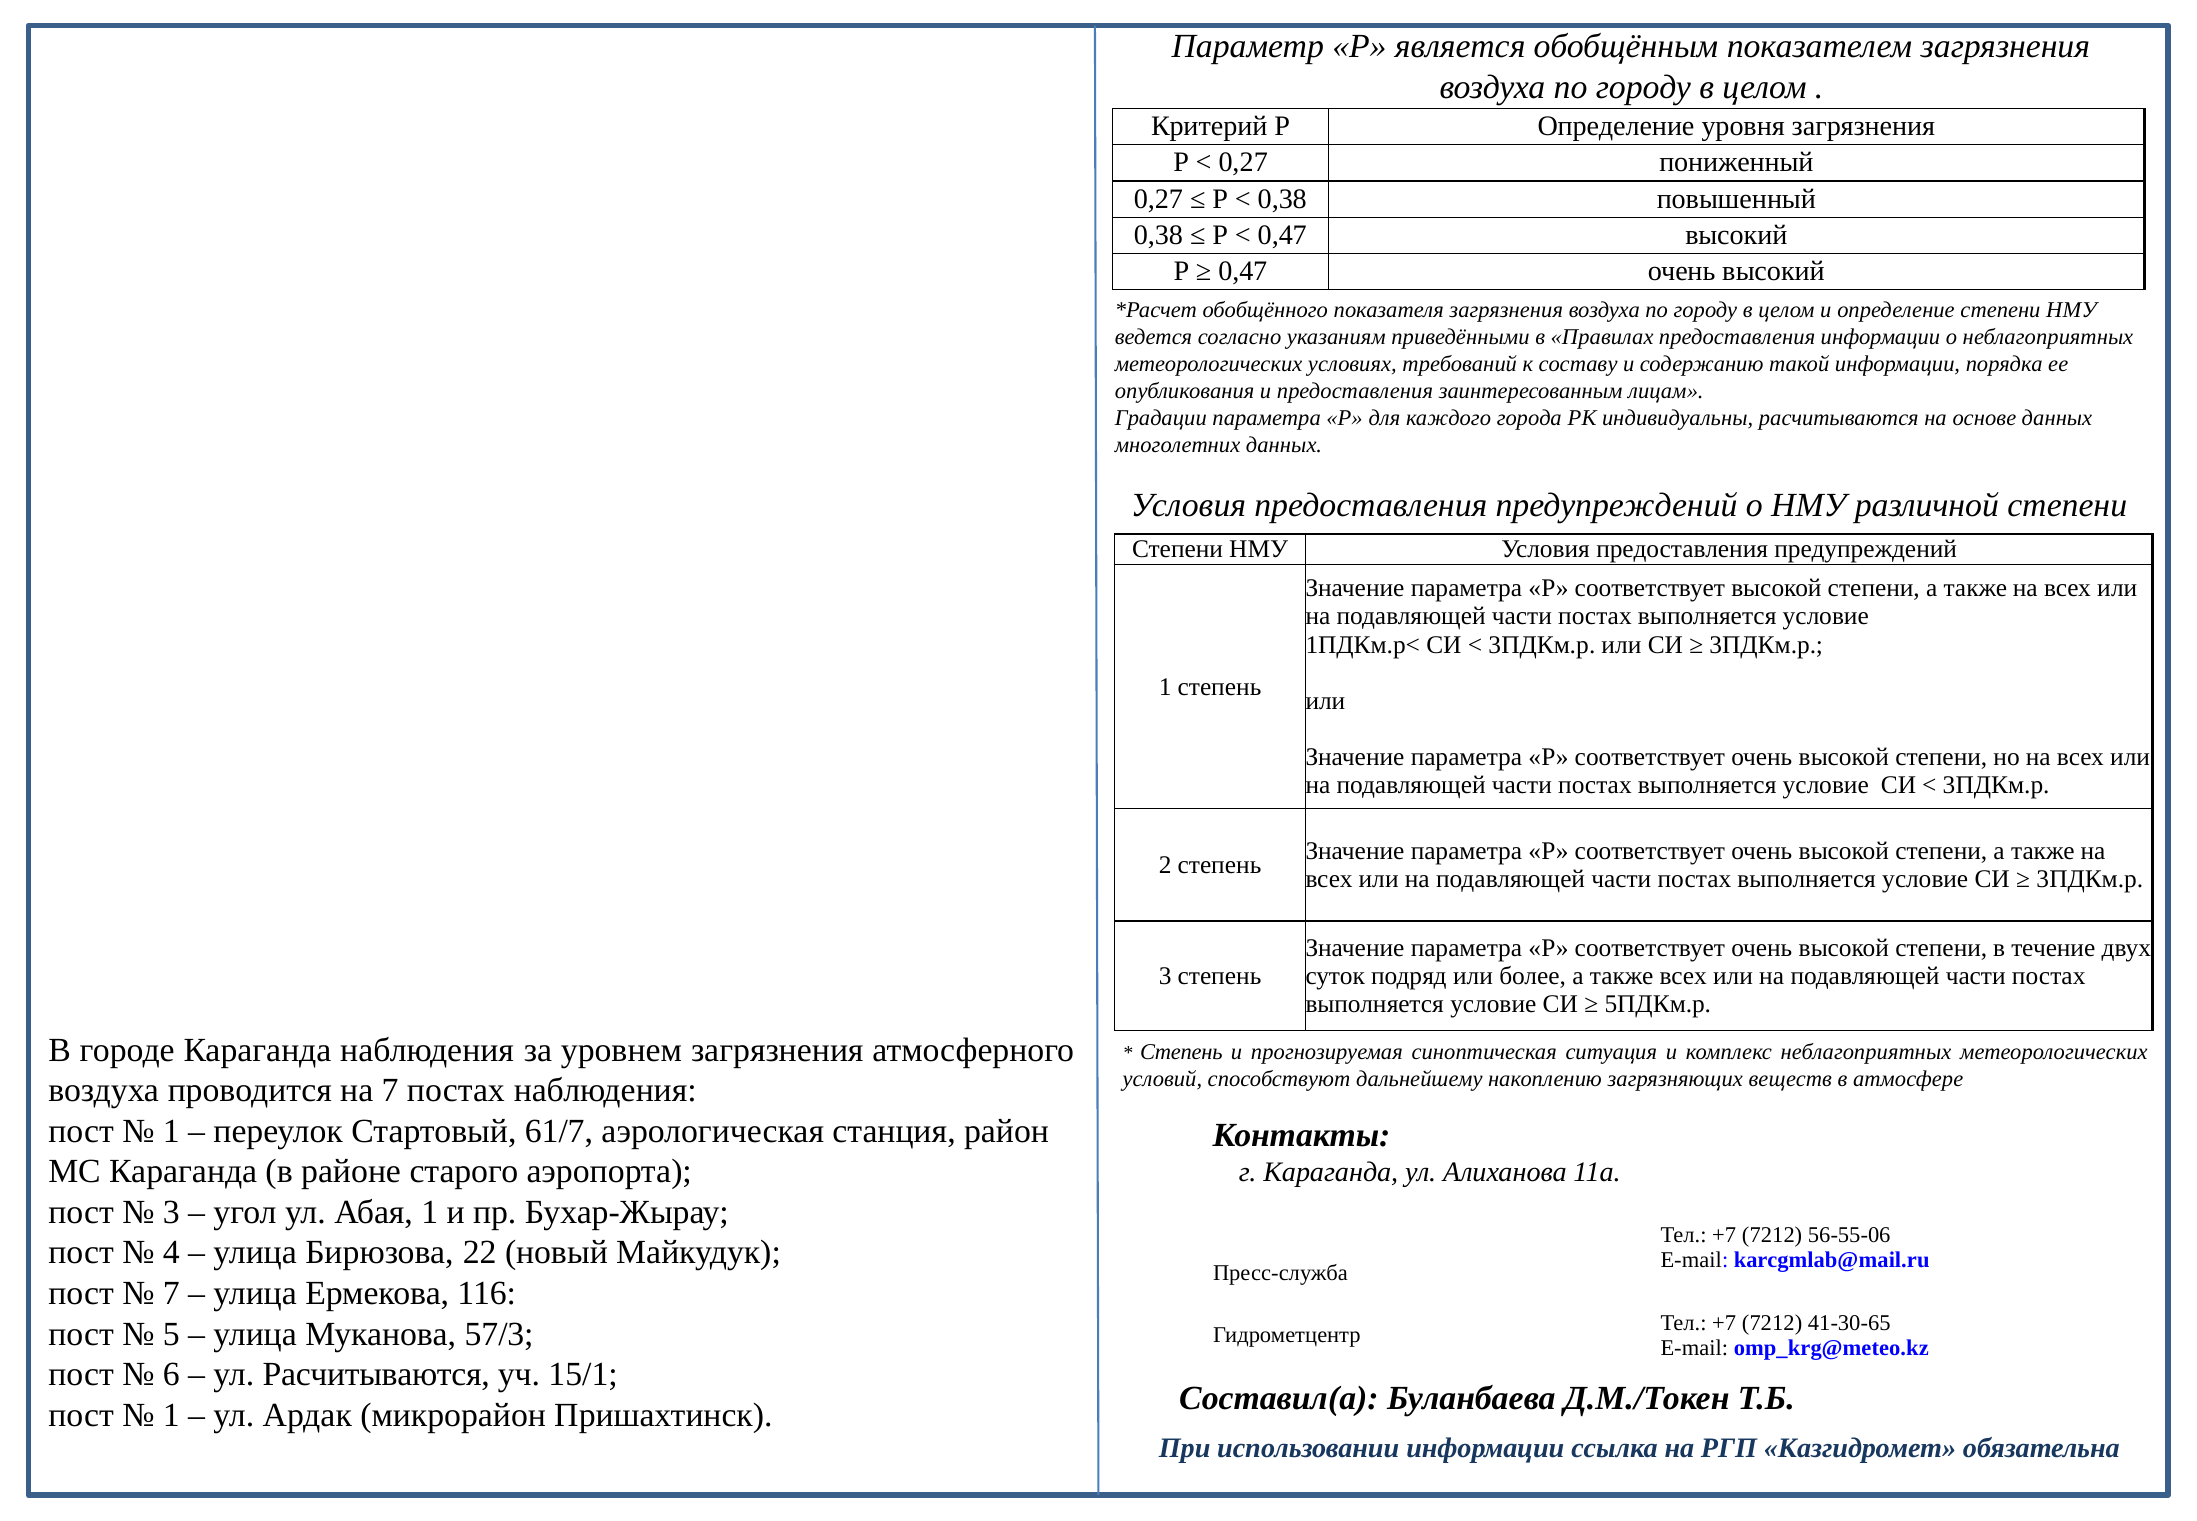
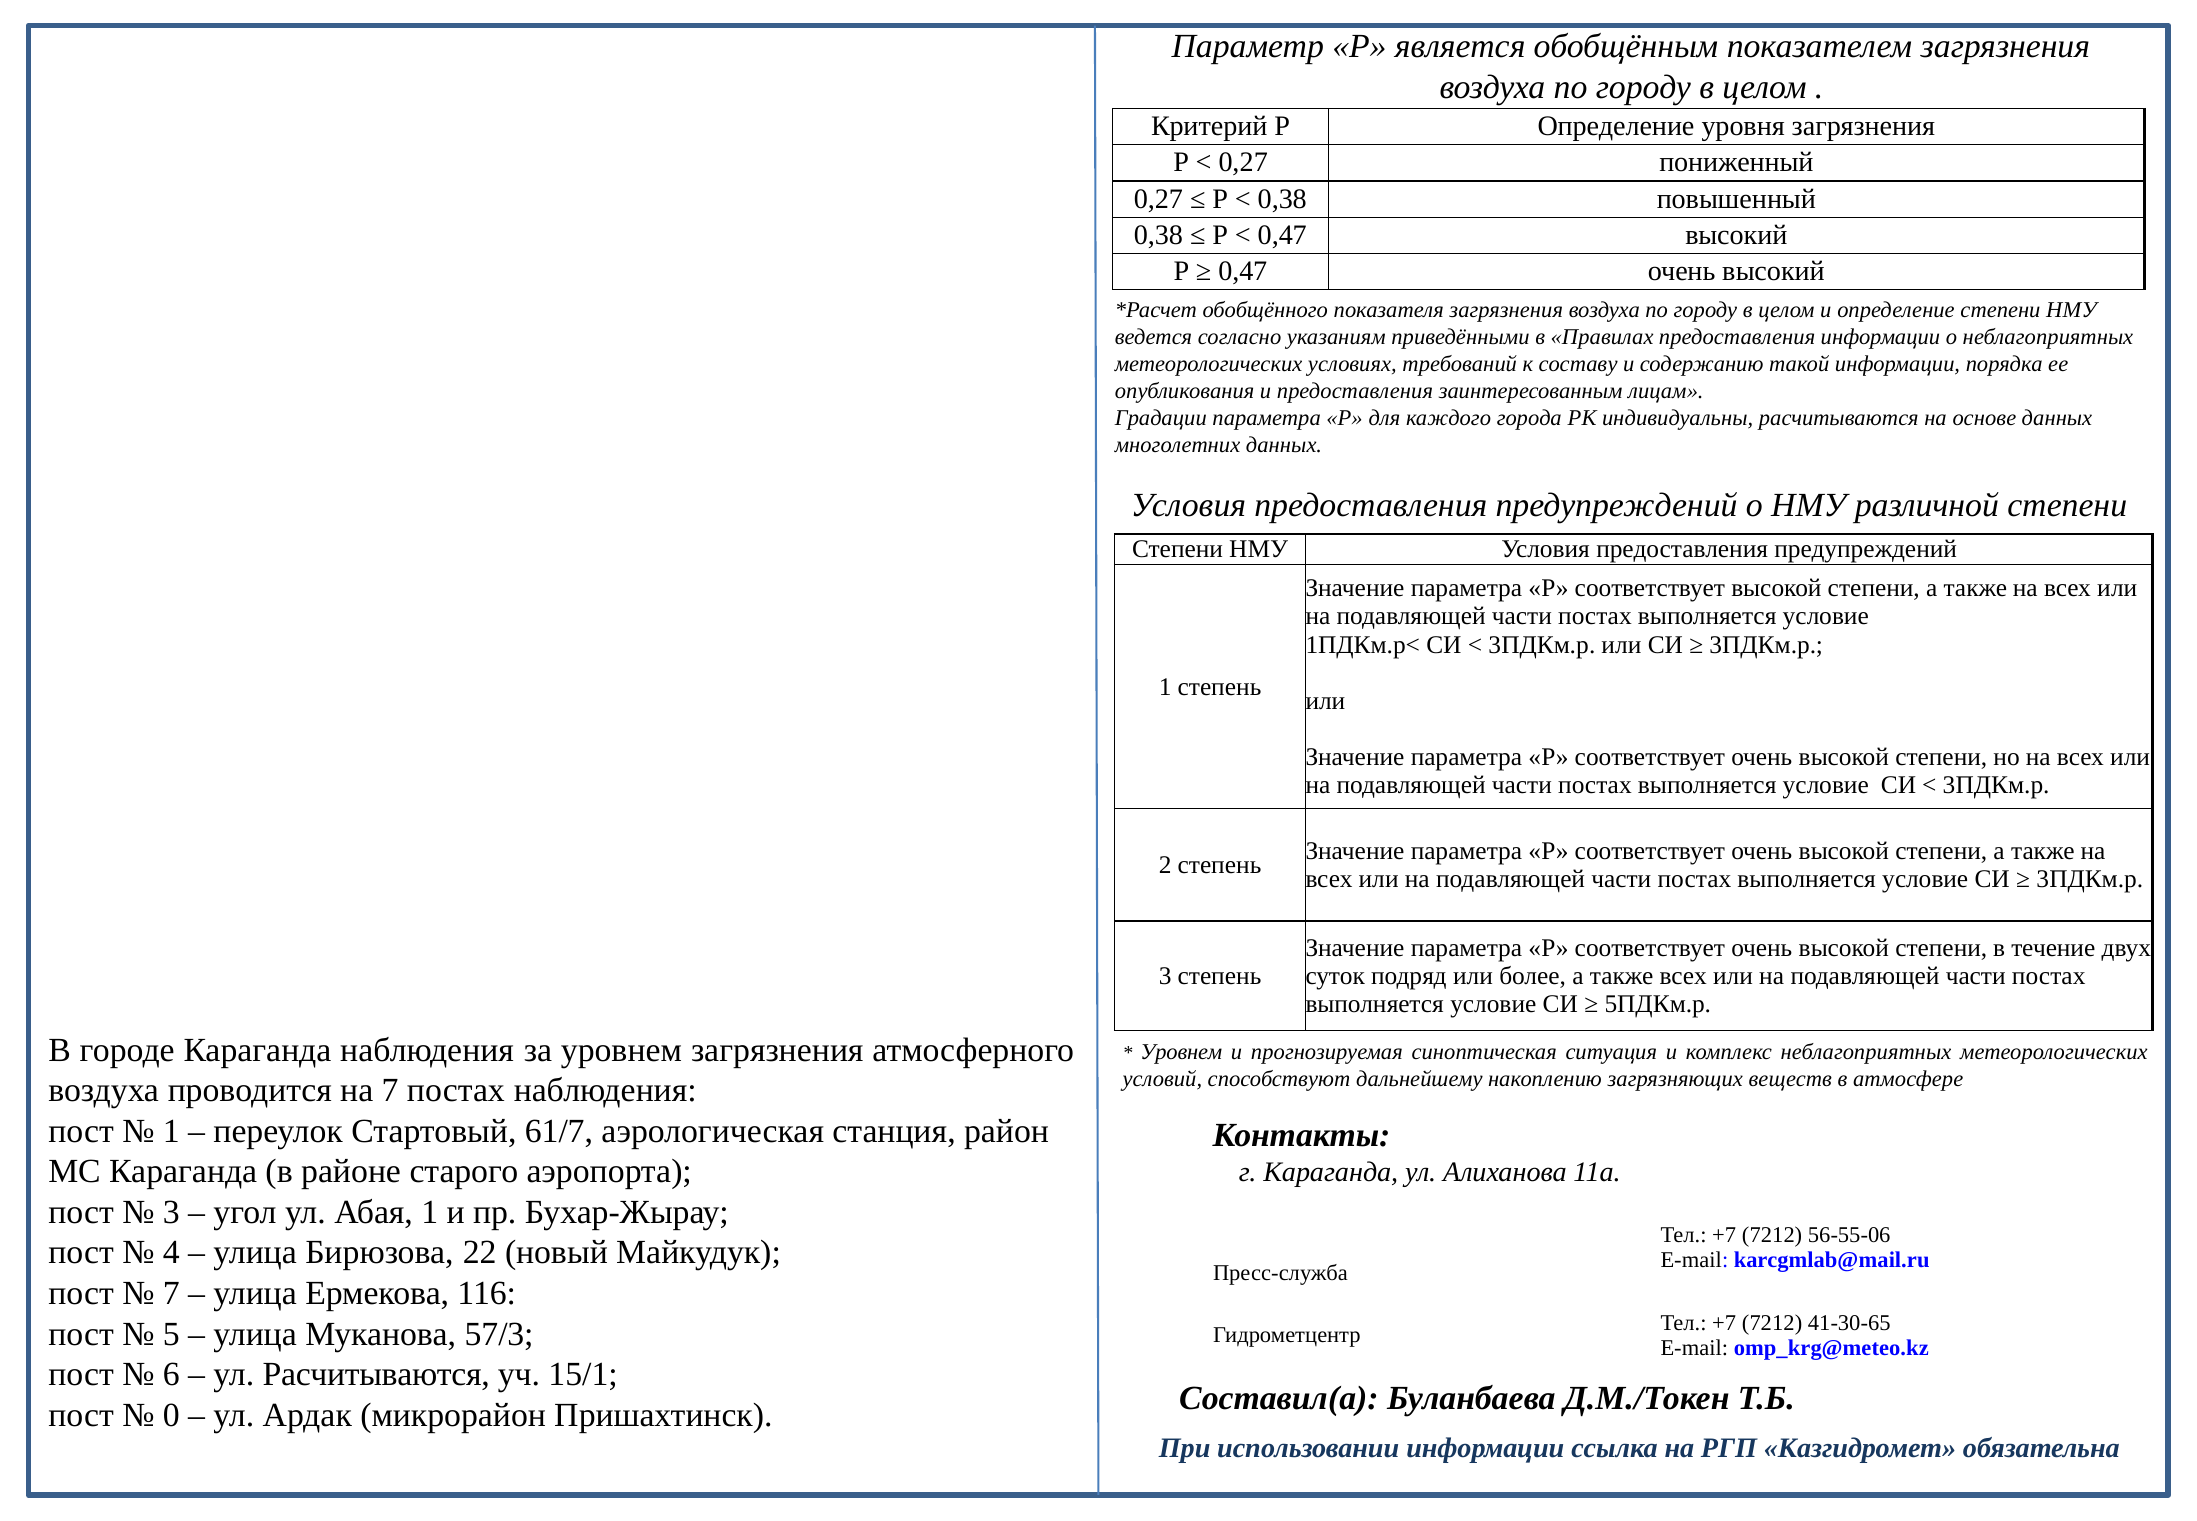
Степень at (1181, 1052): Степень -> Уровнем
1 at (171, 1415): 1 -> 0
